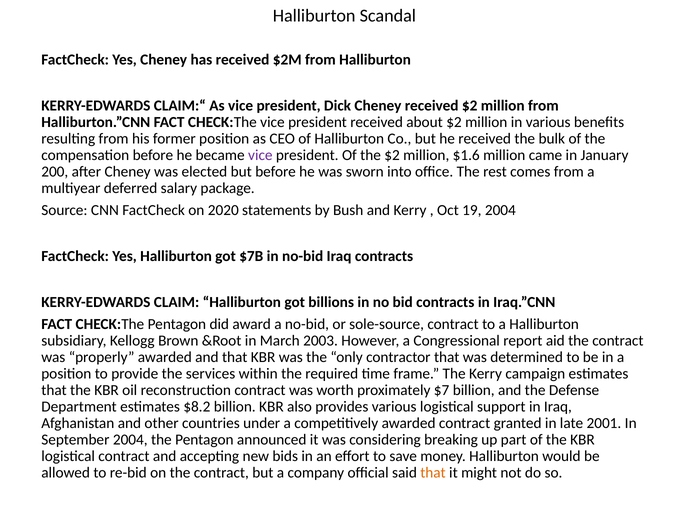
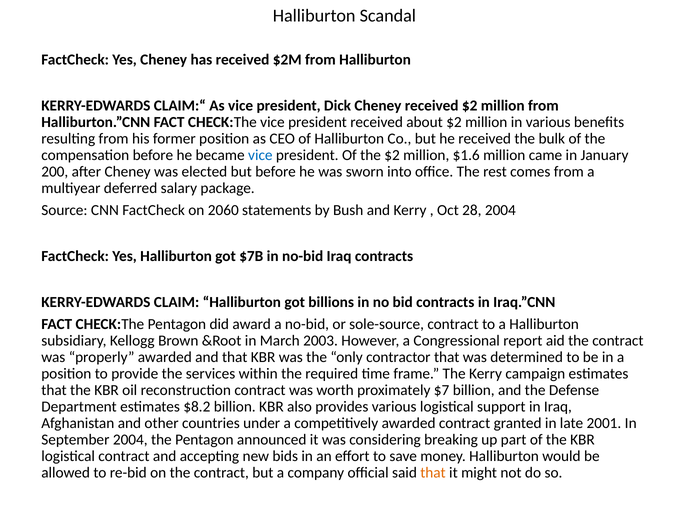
vice at (260, 155) colour: purple -> blue
2020: 2020 -> 2060
19: 19 -> 28
